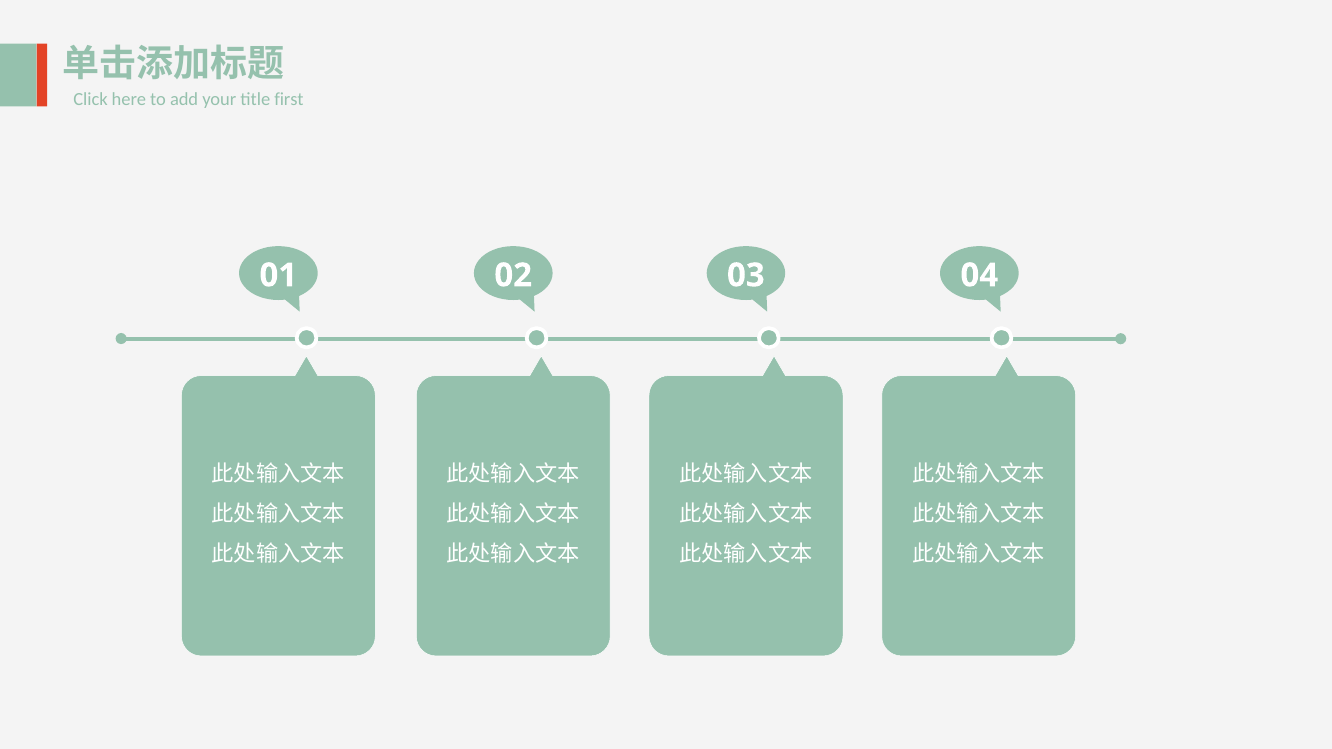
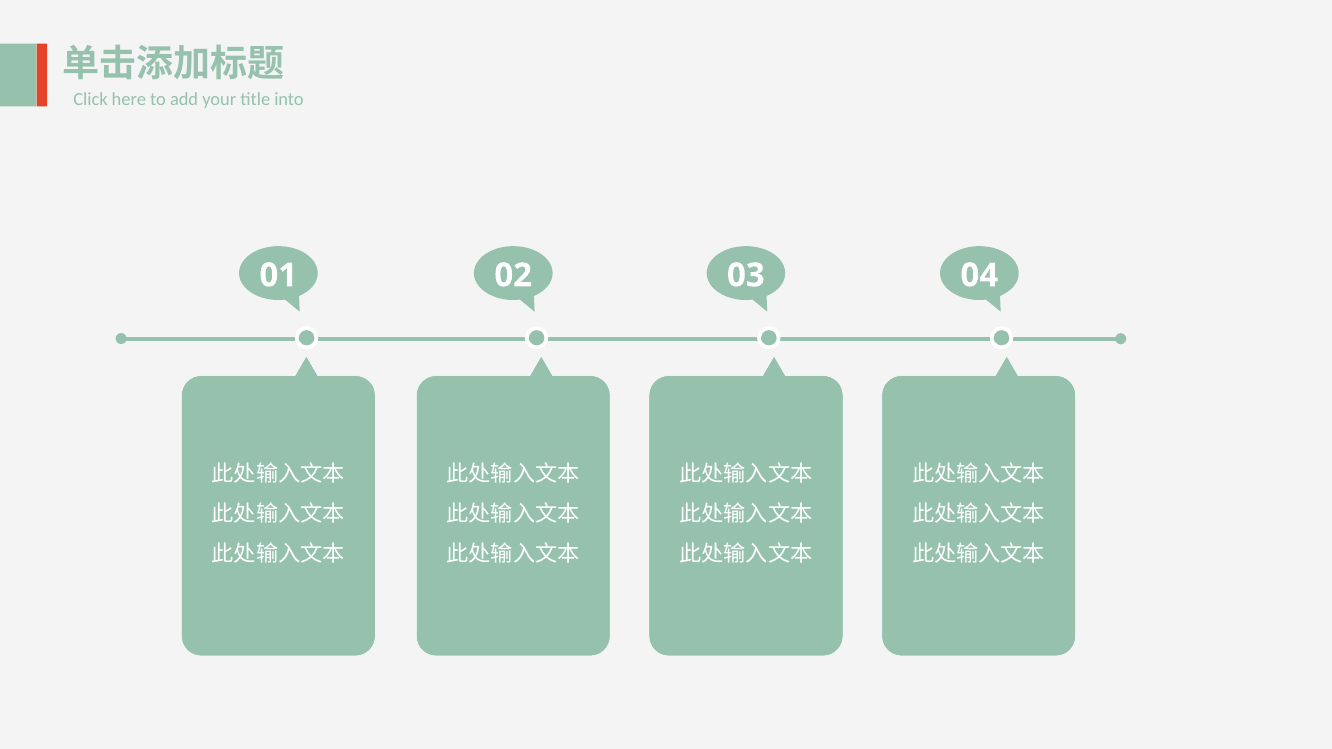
first: first -> into
